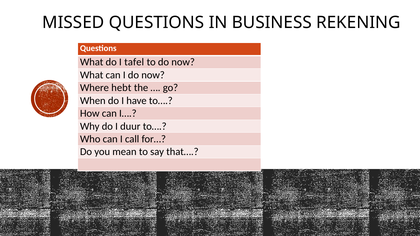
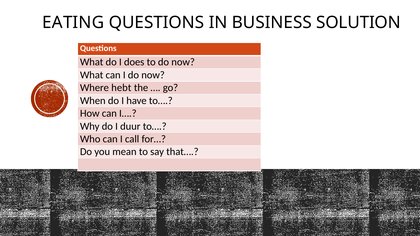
MISSED: MISSED -> EATING
REKENING: REKENING -> SOLUTION
tafel: tafel -> does
